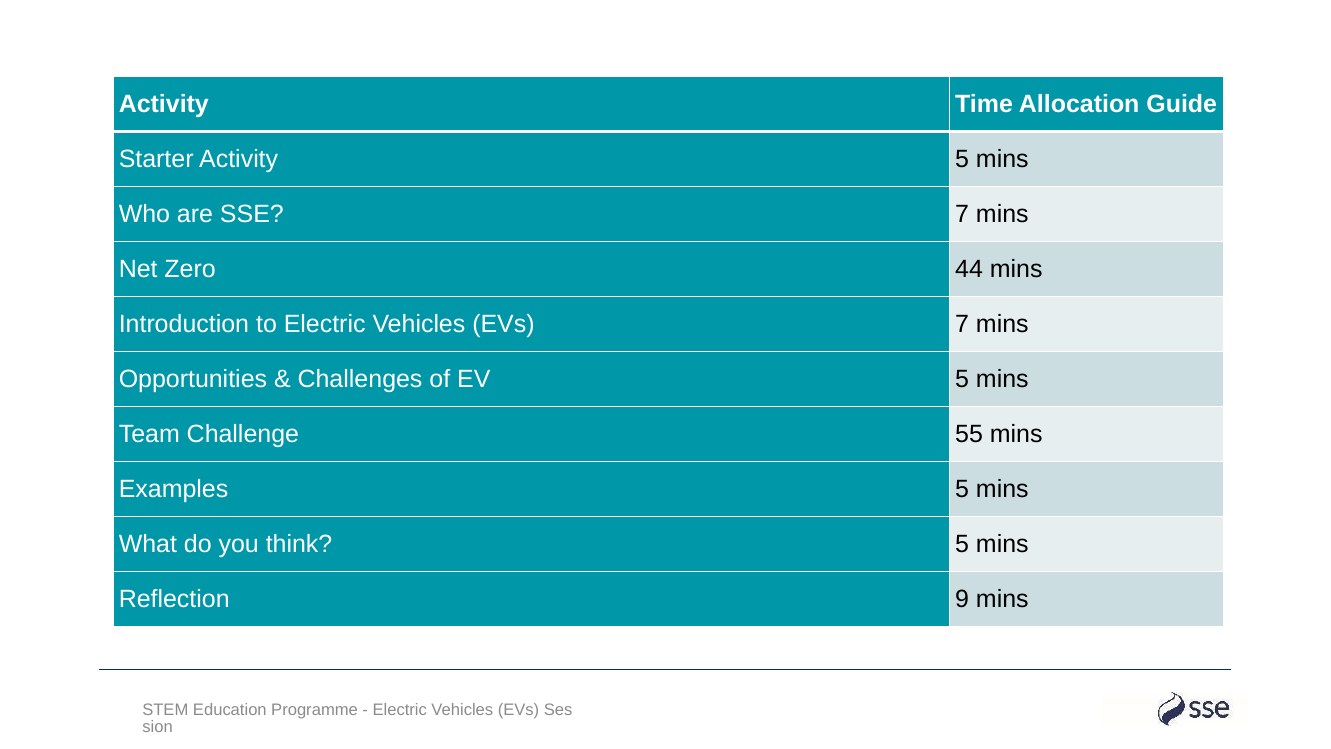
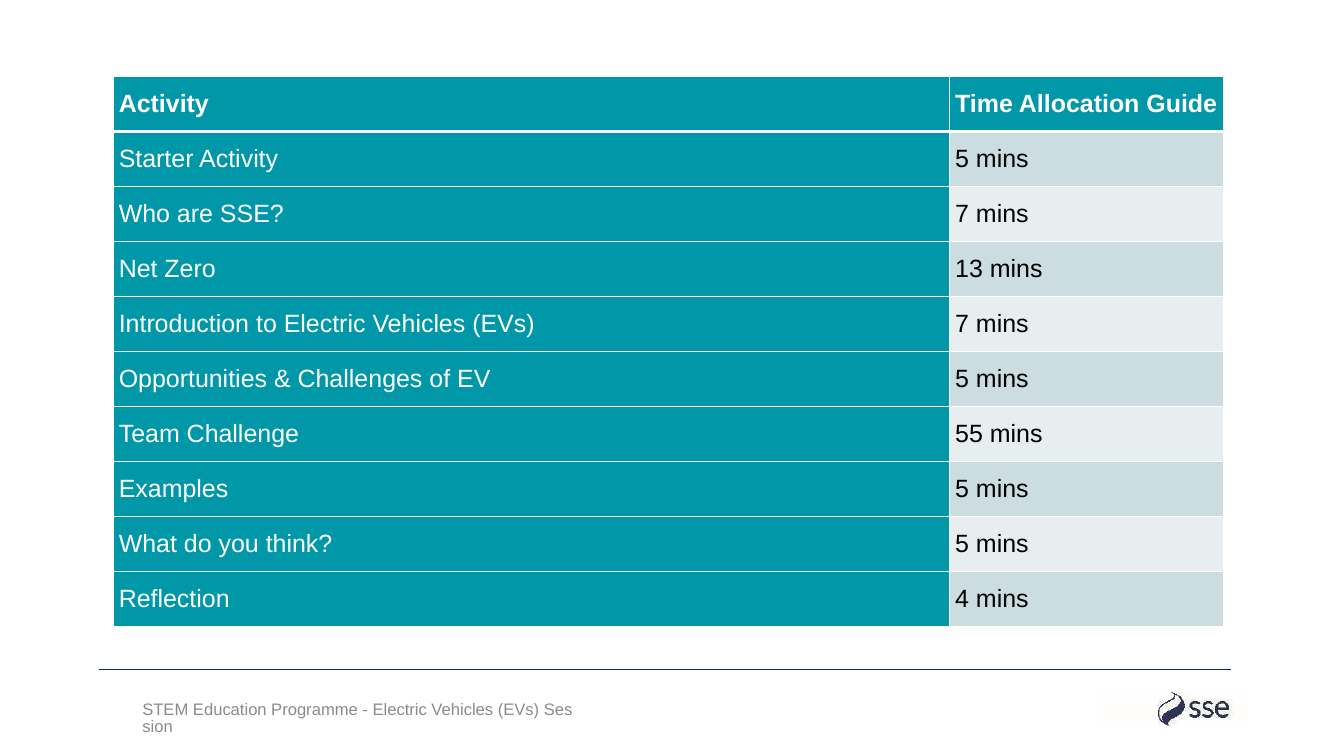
44: 44 -> 13
9: 9 -> 4
